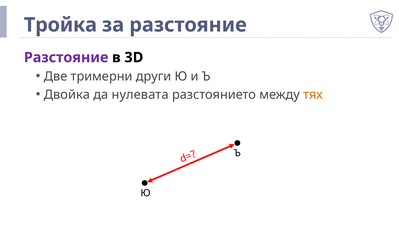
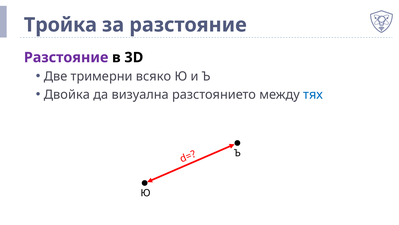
други: други -> всяко
нулевата: нулевата -> визуална
тях colour: orange -> blue
